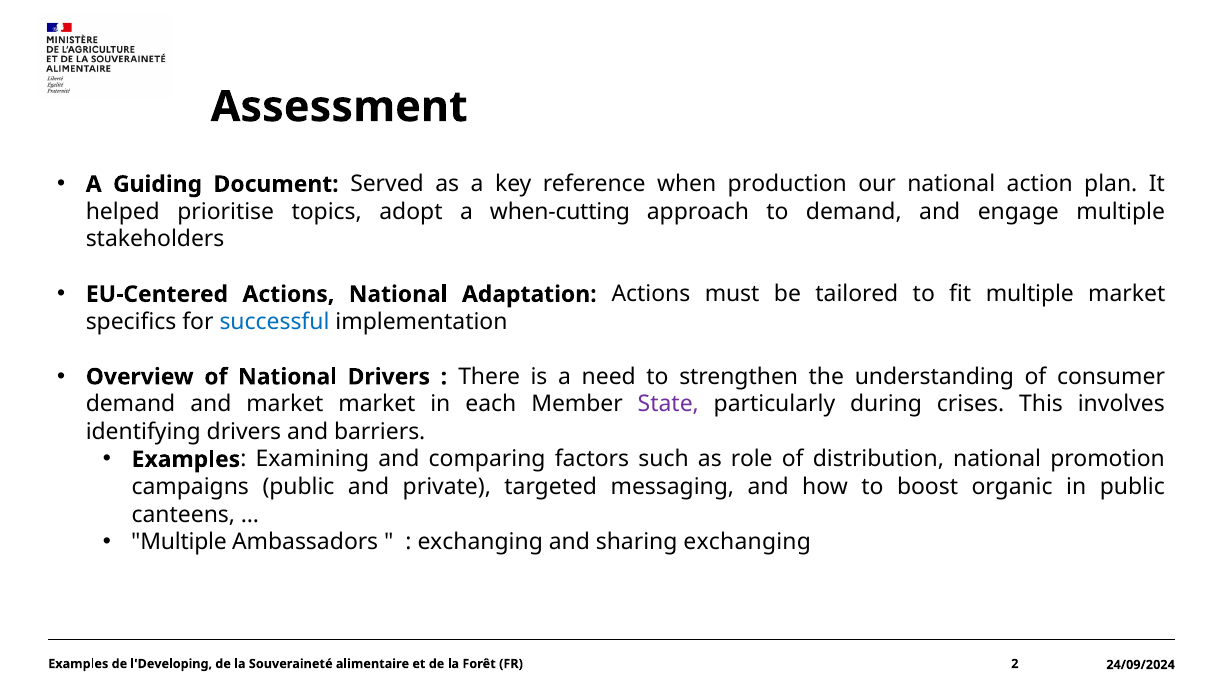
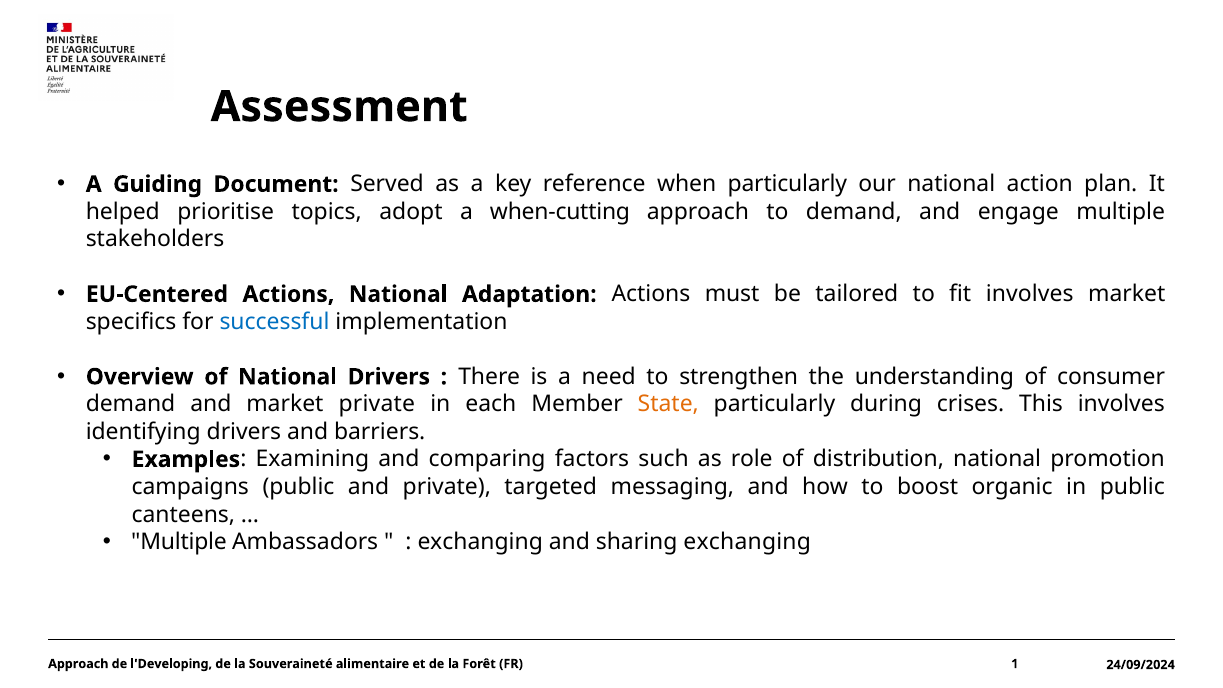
when production: production -> particularly
fit multiple: multiple -> involves
market market: market -> private
State colour: purple -> orange
Examples at (78, 664): Examples -> Approach
2: 2 -> 1
